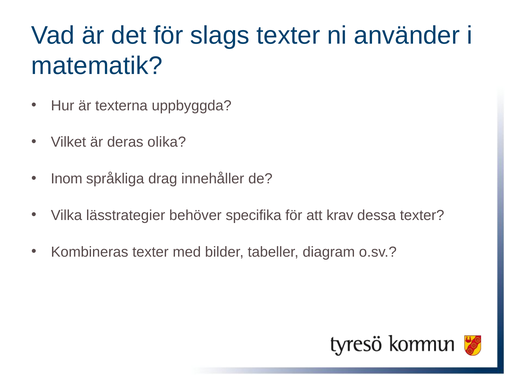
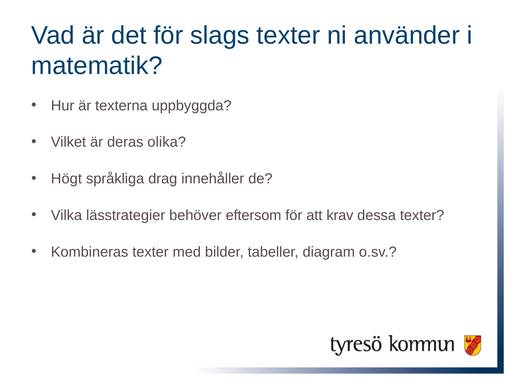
Inom: Inom -> Högt
specifika: specifika -> eftersom
